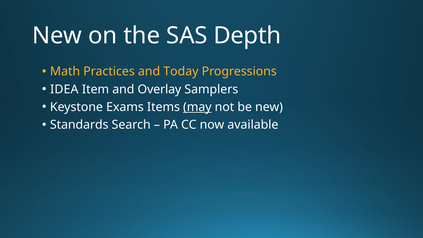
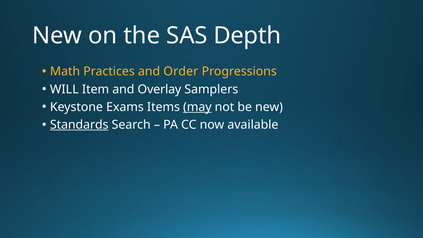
Today: Today -> Order
IDEA: IDEA -> WILL
Standards underline: none -> present
